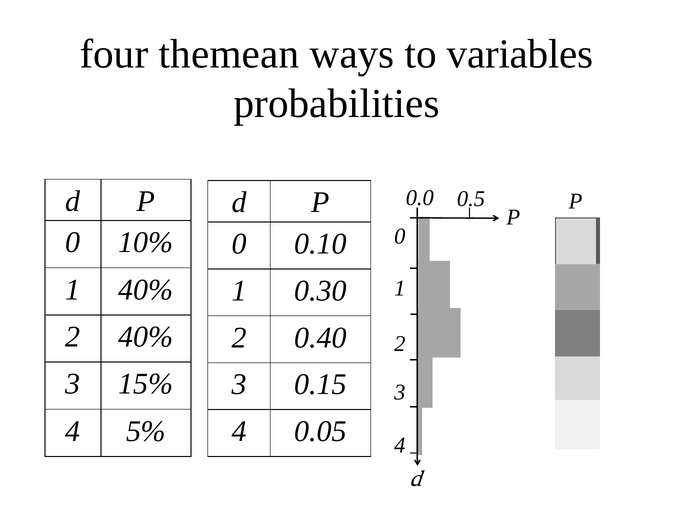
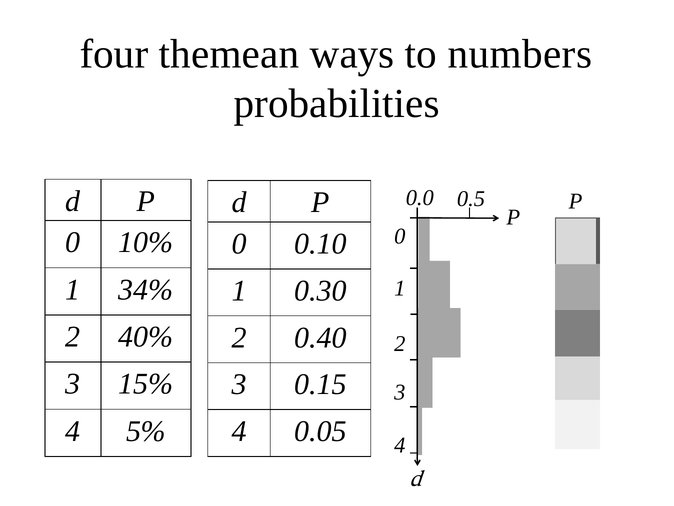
variables: variables -> numbers
1 40%: 40% -> 34%
